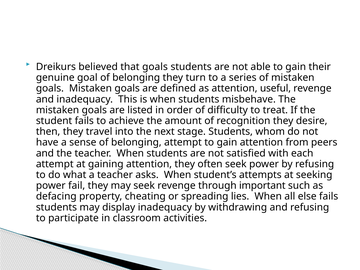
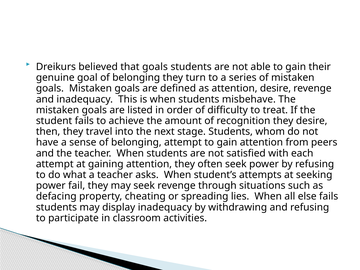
attention useful: useful -> desire
important: important -> situations
